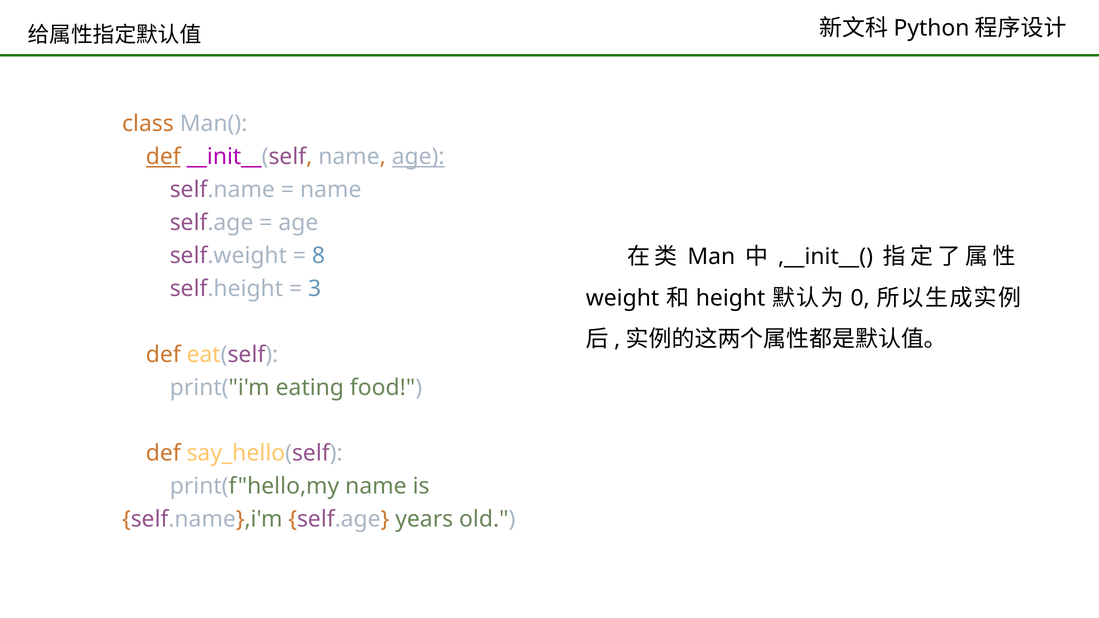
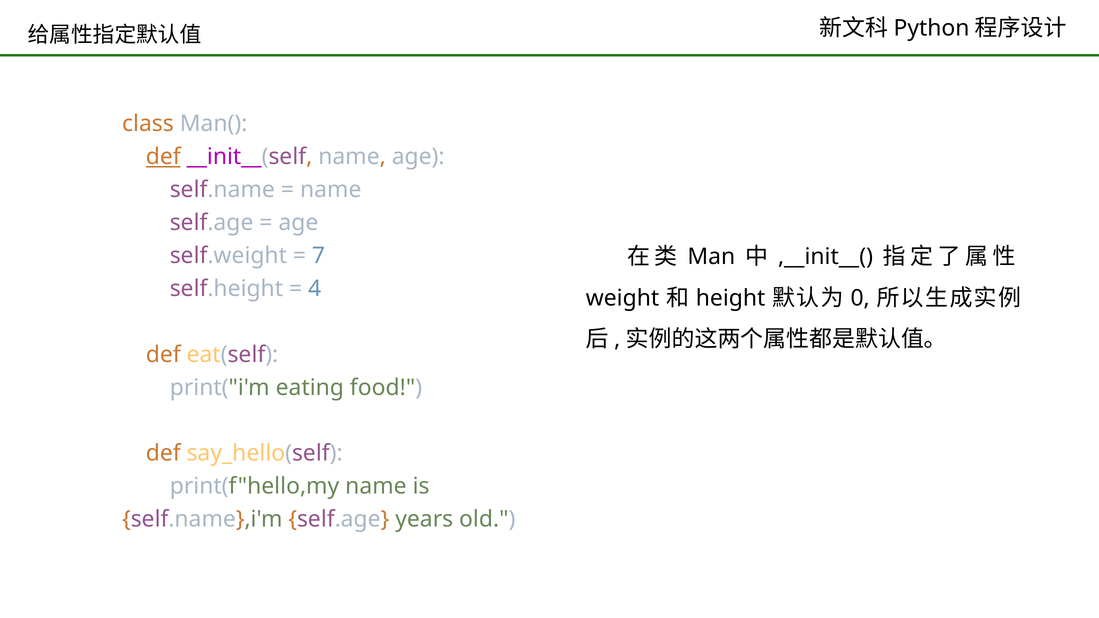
age at (418, 157) underline: present -> none
8: 8 -> 7
3: 3 -> 4
